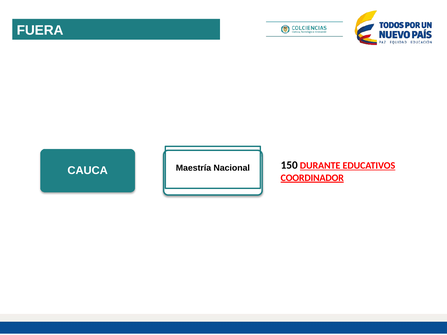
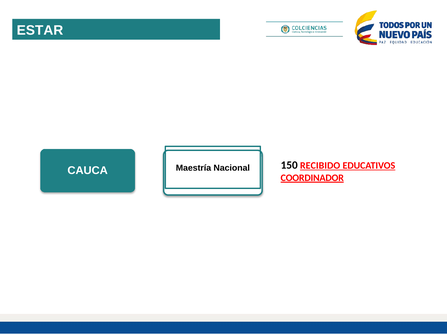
FUERA: FUERA -> ESTAR
DURANTE: DURANTE -> RECIBIDO
